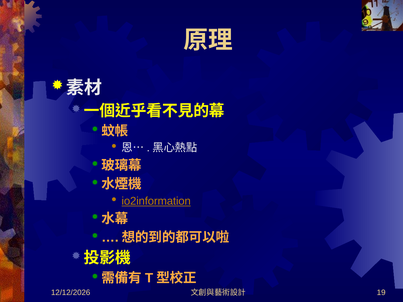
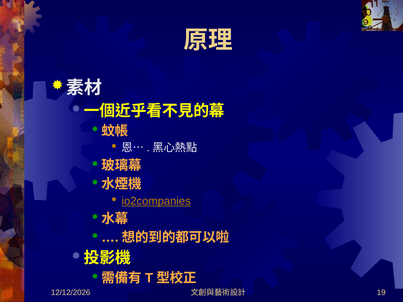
io2information: io2information -> io2companies
